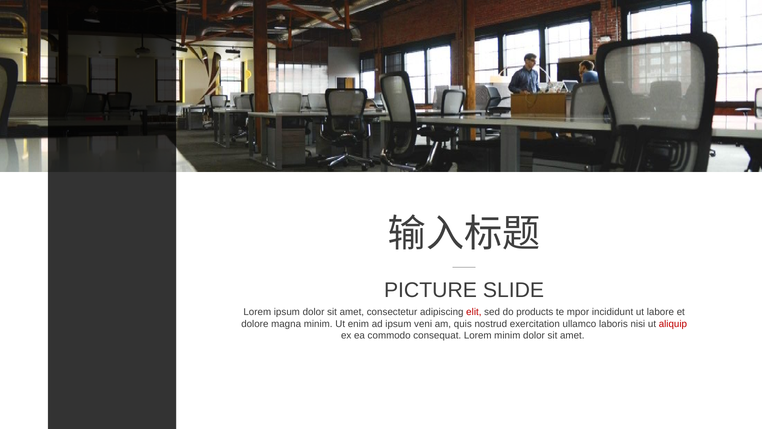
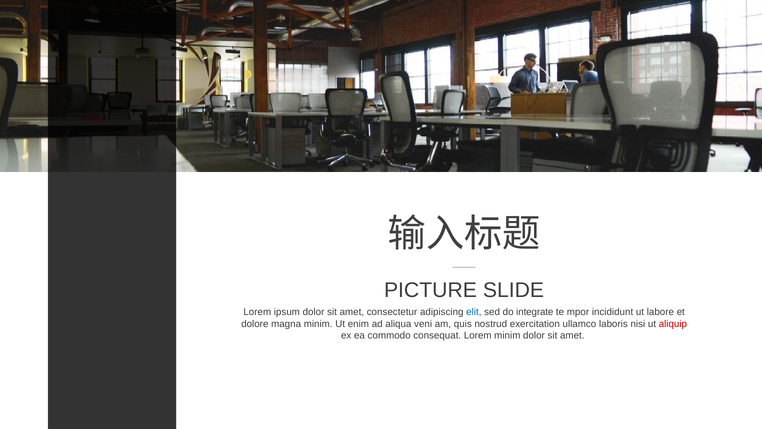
elit colour: red -> blue
products: products -> integrate
ad ipsum: ipsum -> aliqua
